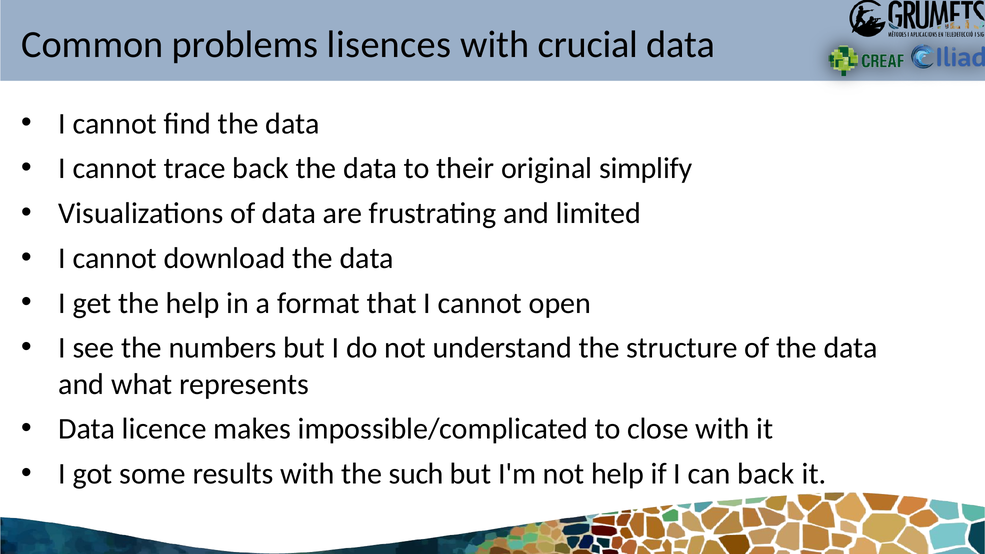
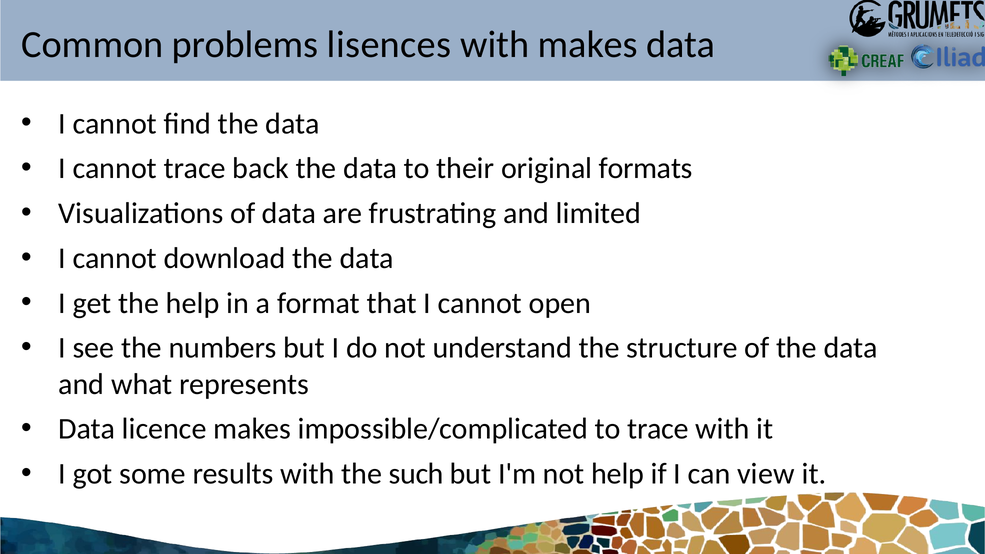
with crucial: crucial -> makes
simplify: simplify -> formats
to close: close -> trace
can back: back -> view
